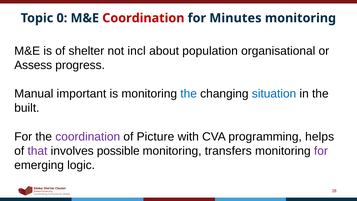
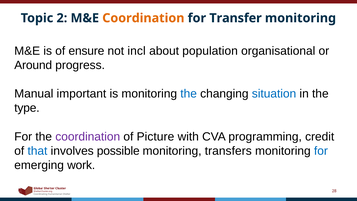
0: 0 -> 2
Coordination at (143, 18) colour: red -> orange
Minutes: Minutes -> Transfer
of shelter: shelter -> ensure
Assess: Assess -> Around
built: built -> type
helps: helps -> credit
that colour: purple -> blue
for at (321, 151) colour: purple -> blue
logic: logic -> work
